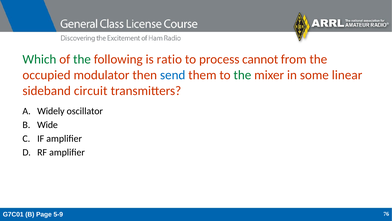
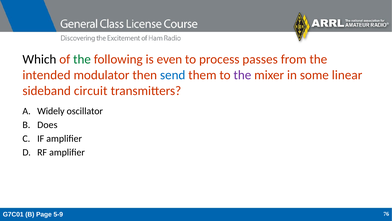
Which colour: green -> black
ratio: ratio -> even
cannot: cannot -> passes
occupied: occupied -> intended
the at (242, 75) colour: green -> purple
Wide: Wide -> Does
